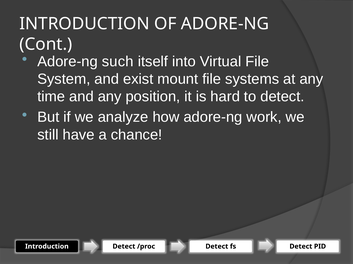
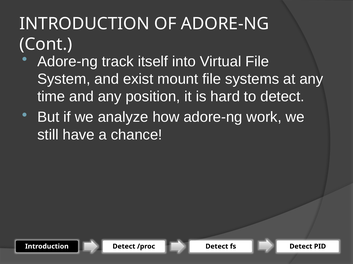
such: such -> track
